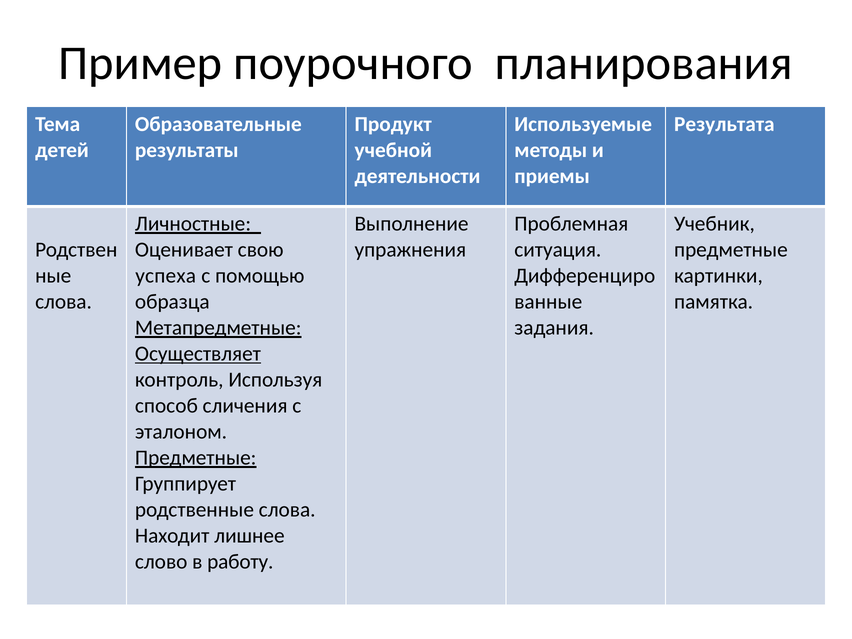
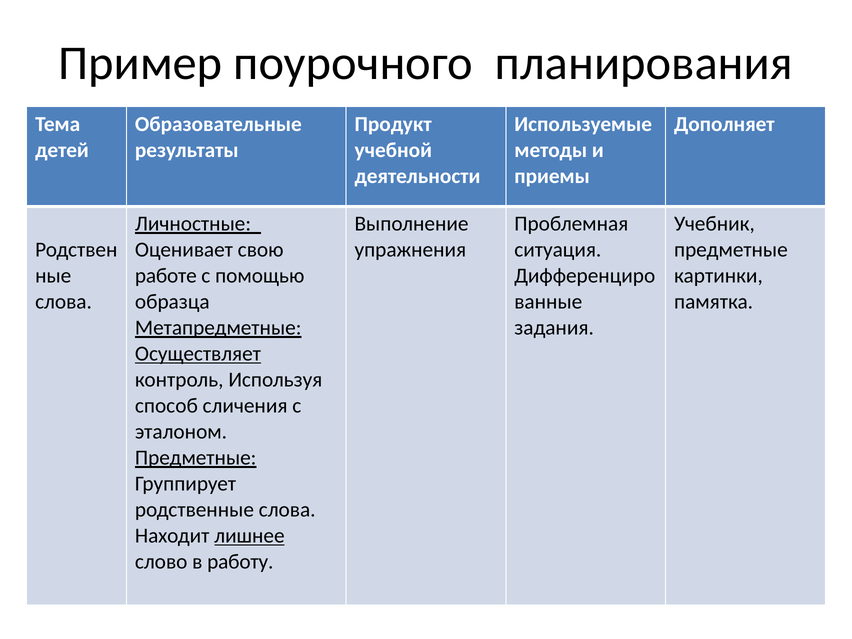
Результата: Результата -> Дополняет
успеха: успеха -> работе
лишнее underline: none -> present
